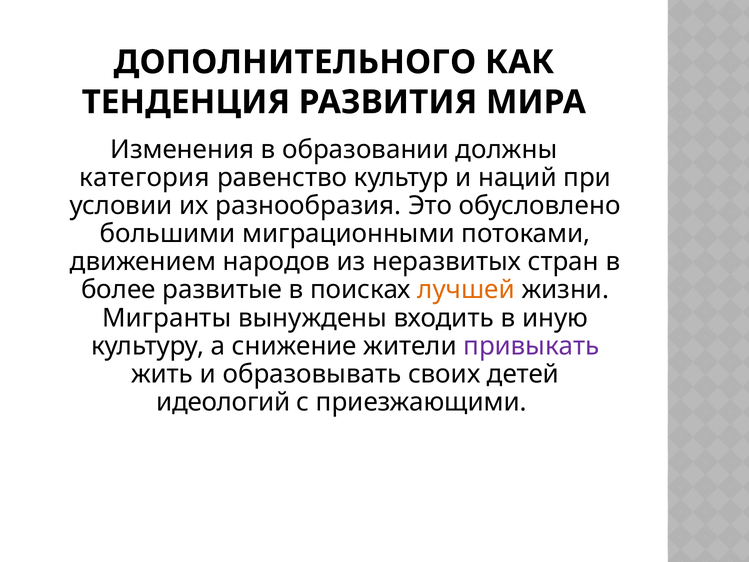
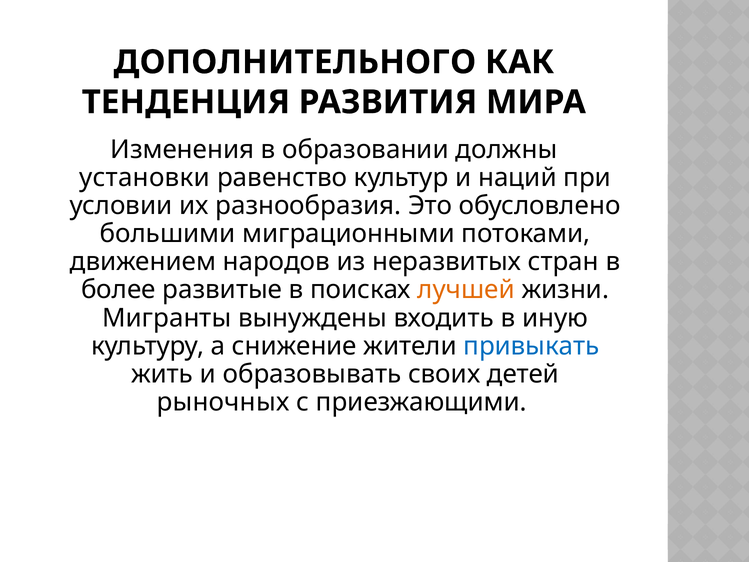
категория: категория -> установки
привыкать colour: purple -> blue
идеологий: идеологий -> рыночных
